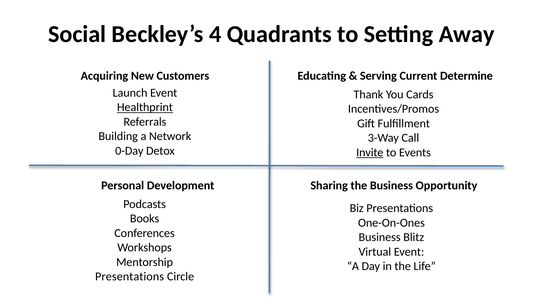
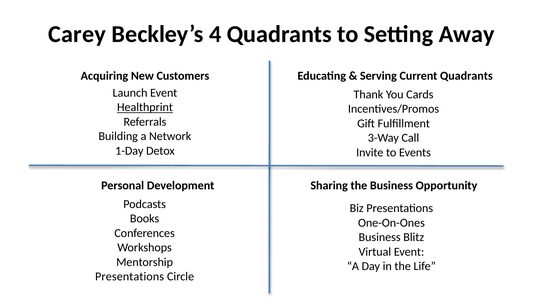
Social: Social -> Carey
Current Determine: Determine -> Quadrants
0-Day: 0-Day -> 1-Day
Invite underline: present -> none
